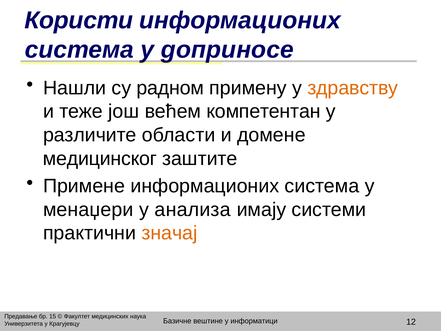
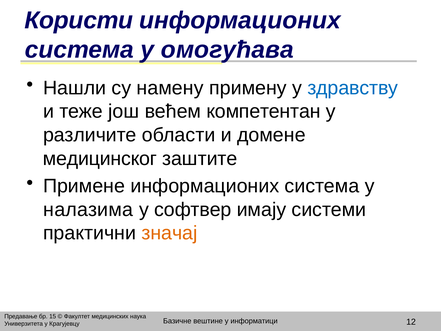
доприносе: доприносе -> омогућава
радном: радном -> намену
здравству colour: orange -> blue
менаџери: менаџери -> налазима
анализа: анализа -> софтвер
